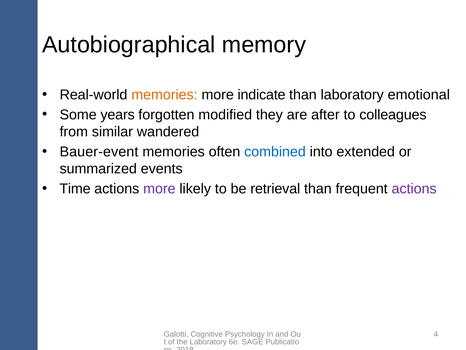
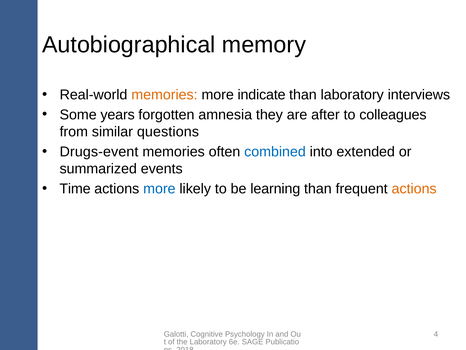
emotional: emotional -> interviews
modified: modified -> amnesia
wandered: wandered -> questions
Bauer-event: Bauer-event -> Drugs-event
more at (159, 189) colour: purple -> blue
retrieval: retrieval -> learning
actions at (414, 189) colour: purple -> orange
